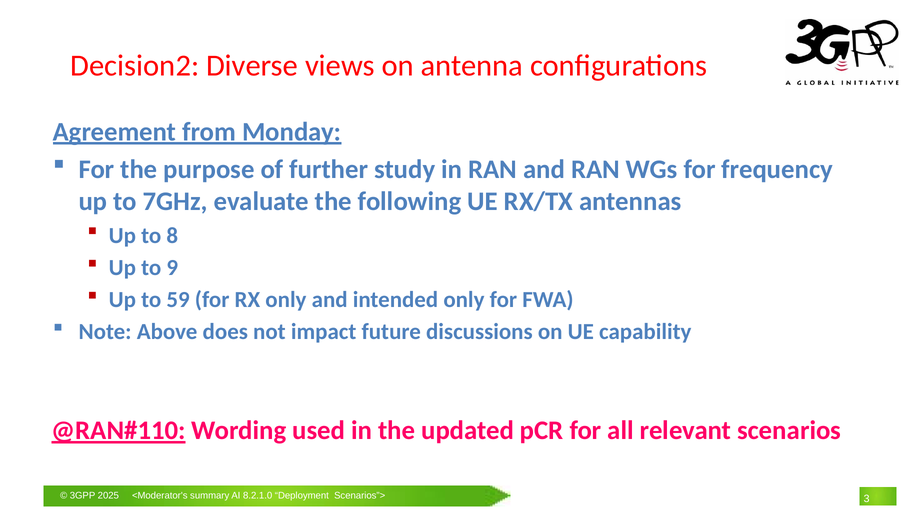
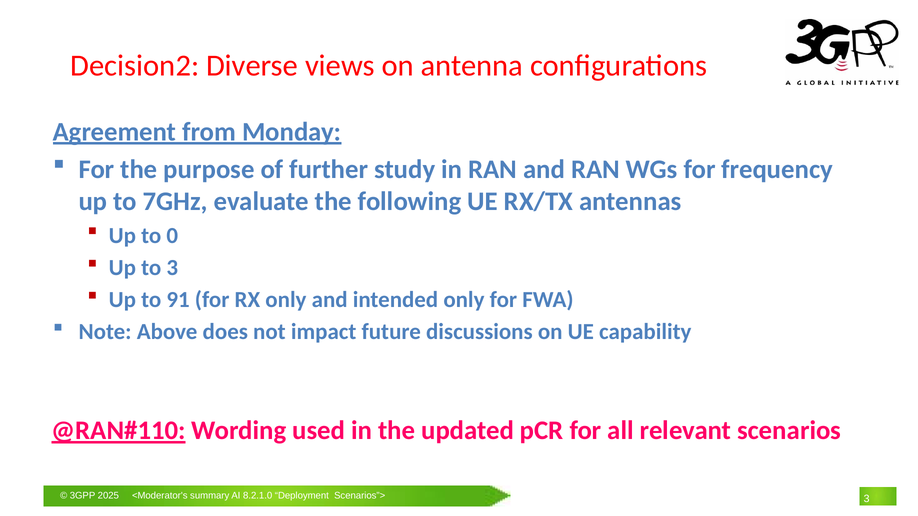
8: 8 -> 0
to 9: 9 -> 3
59: 59 -> 91
